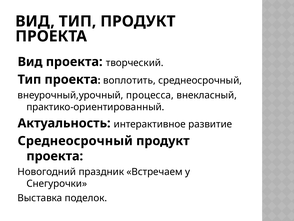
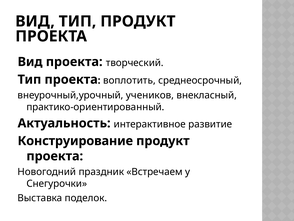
процесса: процесса -> учеников
Среднеосрочный at (75, 141): Среднеосрочный -> Конструирование
